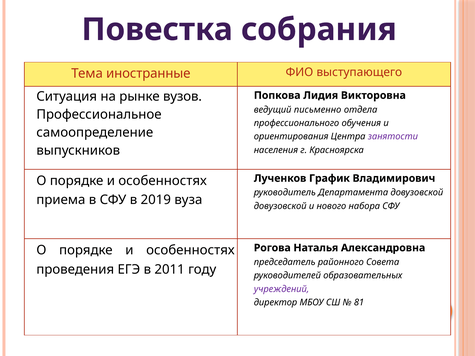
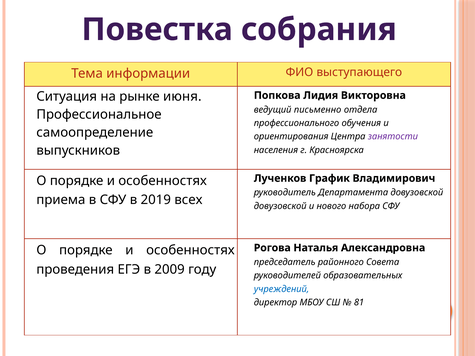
иностранные: иностранные -> информации
вузов: вузов -> июня
вуза: вуза -> всех
2011: 2011 -> 2009
учреждений colour: purple -> blue
